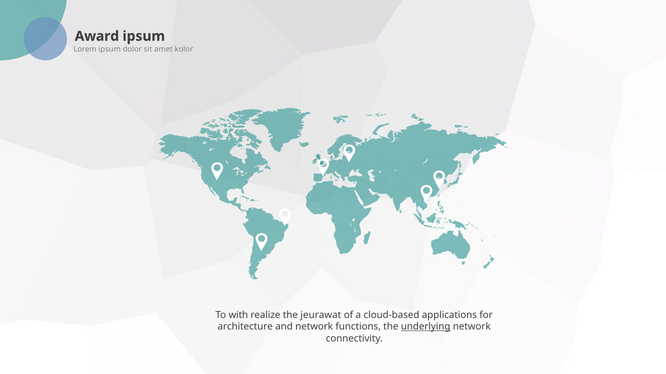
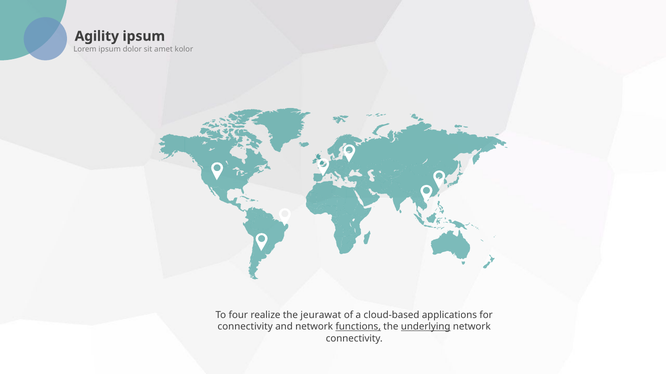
Award: Award -> Agility
with: with -> four
architecture at (245, 327): architecture -> connectivity
functions underline: none -> present
